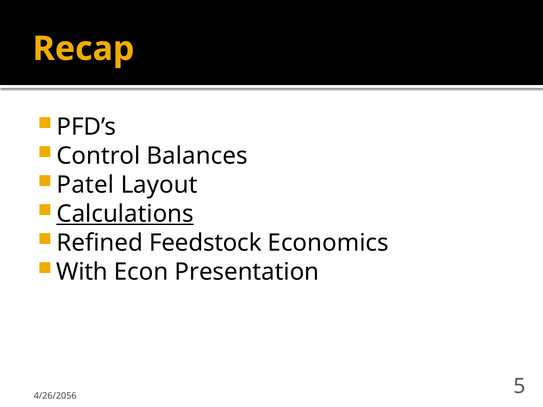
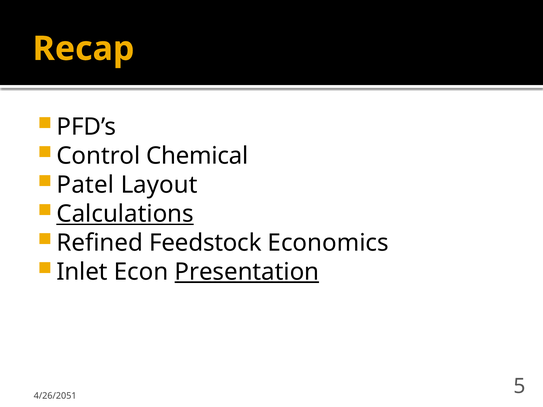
Balances: Balances -> Chemical
With: With -> Inlet
Presentation underline: none -> present
4/26/2056: 4/26/2056 -> 4/26/2051
